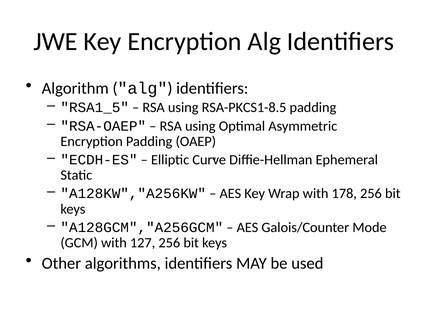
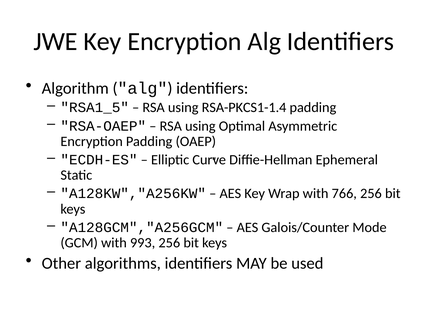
RSA-PKCS1-8.5: RSA-PKCS1-8.5 -> RSA-PKCS1-1.4
178: 178 -> 766
127: 127 -> 993
